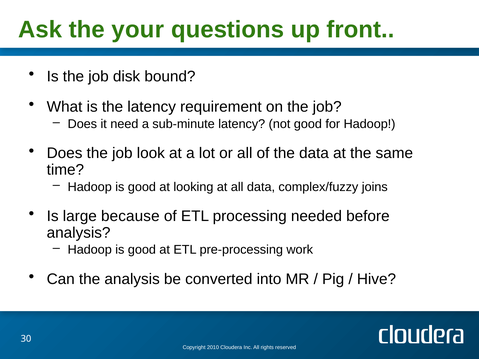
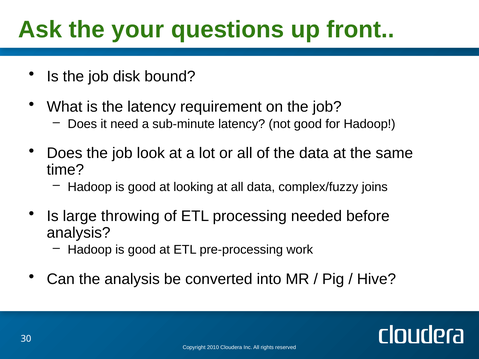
because: because -> throwing
